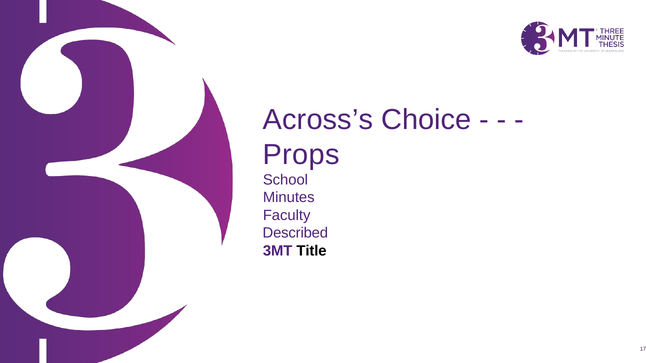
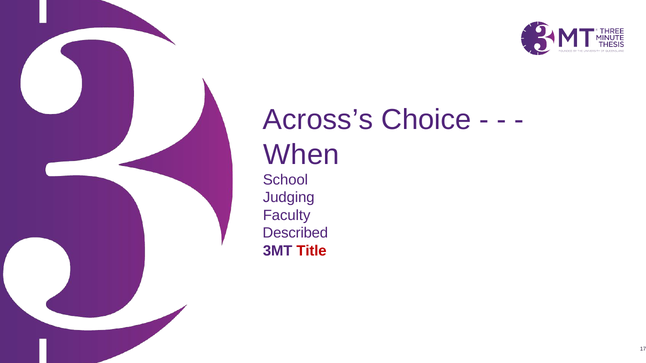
Props: Props -> When
Minutes: Minutes -> Judging
Title colour: black -> red
